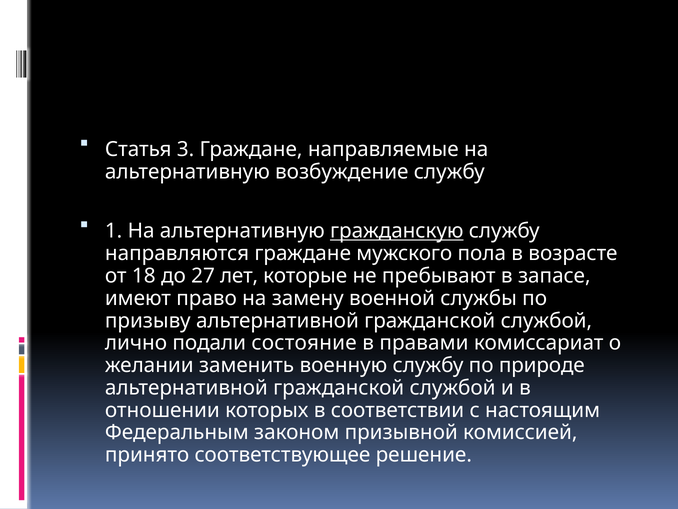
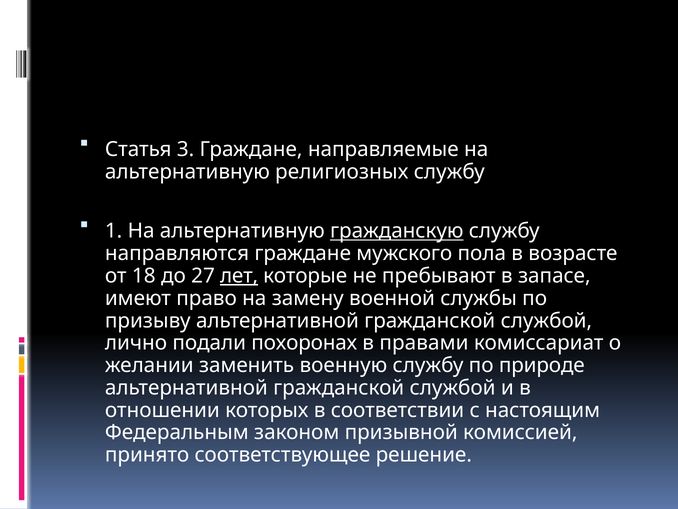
возбуждение: возбуждение -> религиозных
лет underline: none -> present
состояние: состояние -> похоронах
